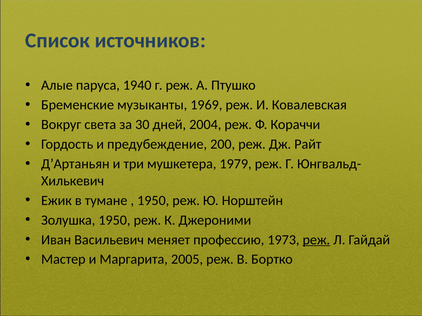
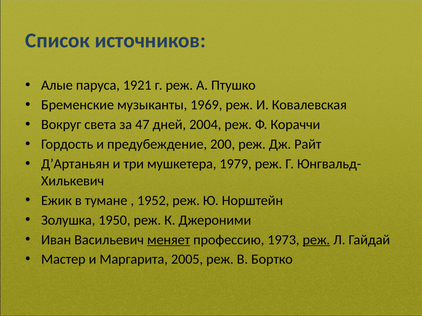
1940: 1940 -> 1921
30: 30 -> 47
1950 at (153, 201): 1950 -> 1952
меняет underline: none -> present
